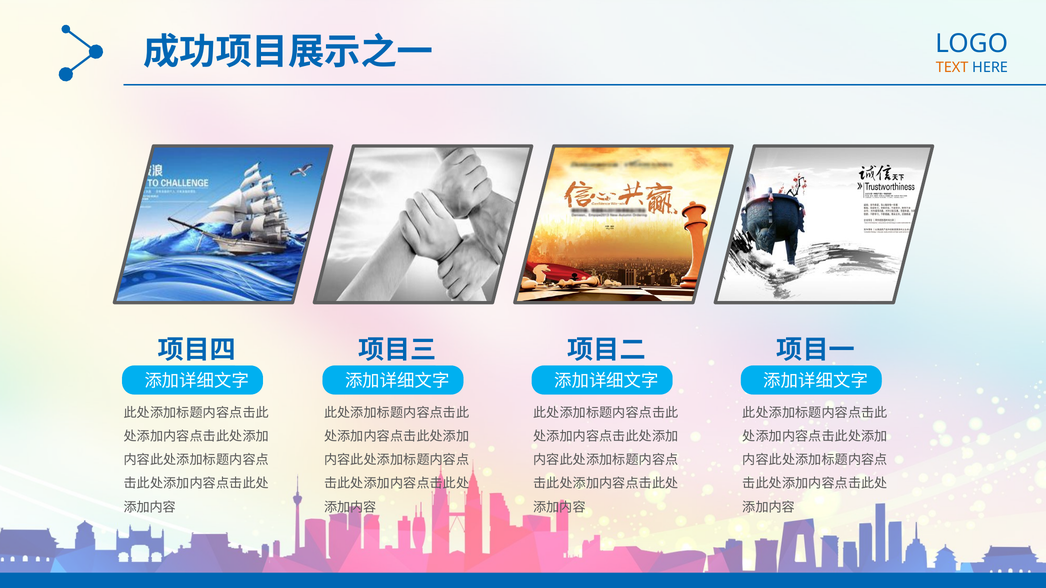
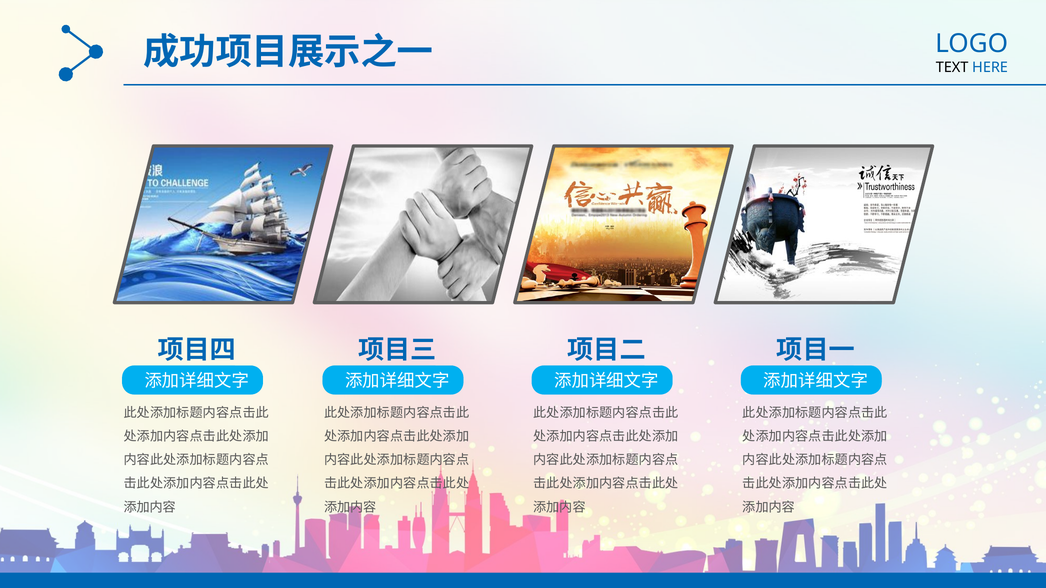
TEXT colour: orange -> black
